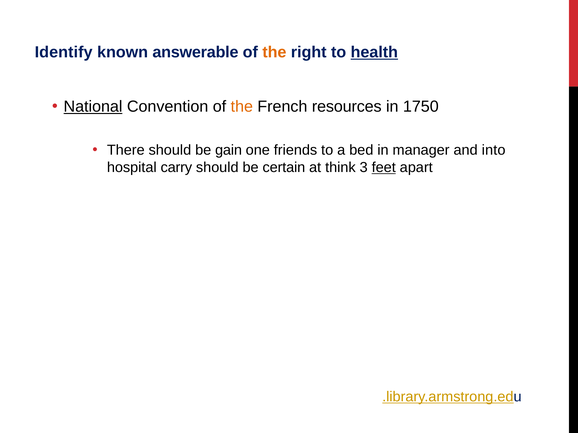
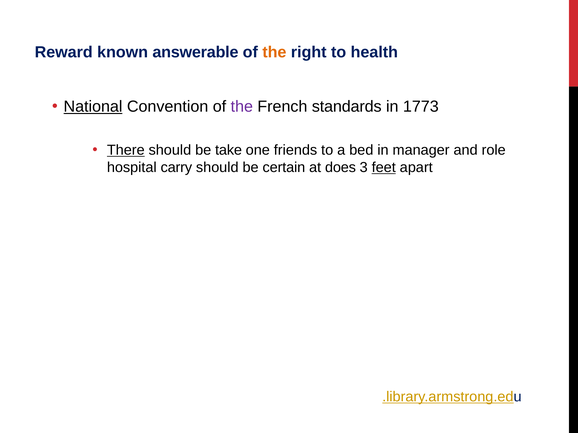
Identify: Identify -> Reward
health underline: present -> none
the at (242, 107) colour: orange -> purple
resources: resources -> standards
1750: 1750 -> 1773
There underline: none -> present
gain: gain -> take
into: into -> role
think: think -> does
